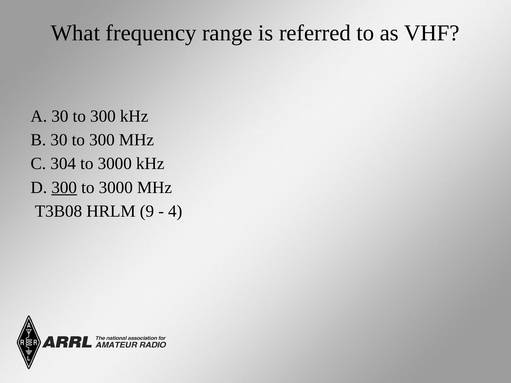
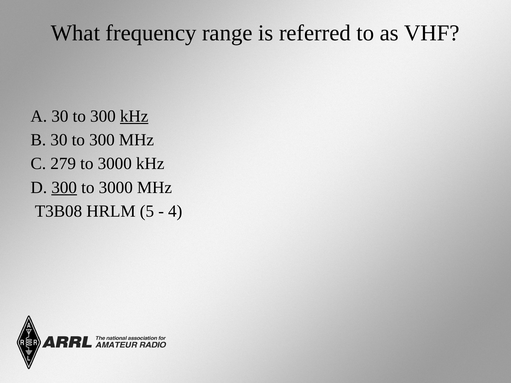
kHz at (134, 116) underline: none -> present
304: 304 -> 279
9: 9 -> 5
